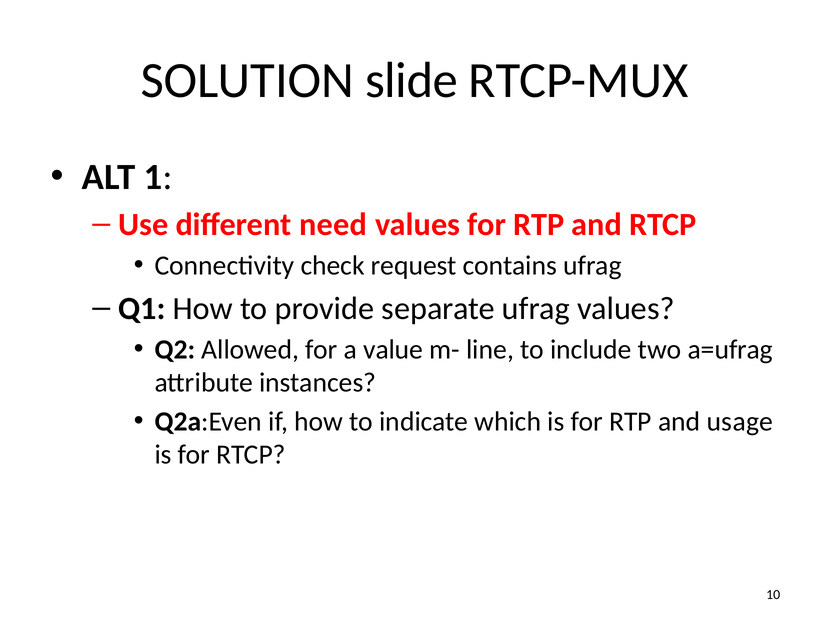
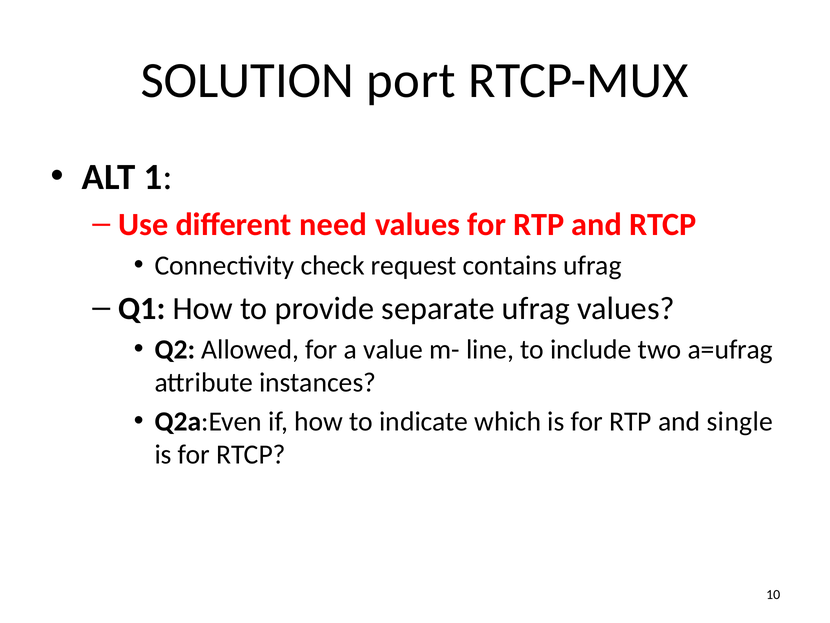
slide: slide -> port
usage: usage -> single
